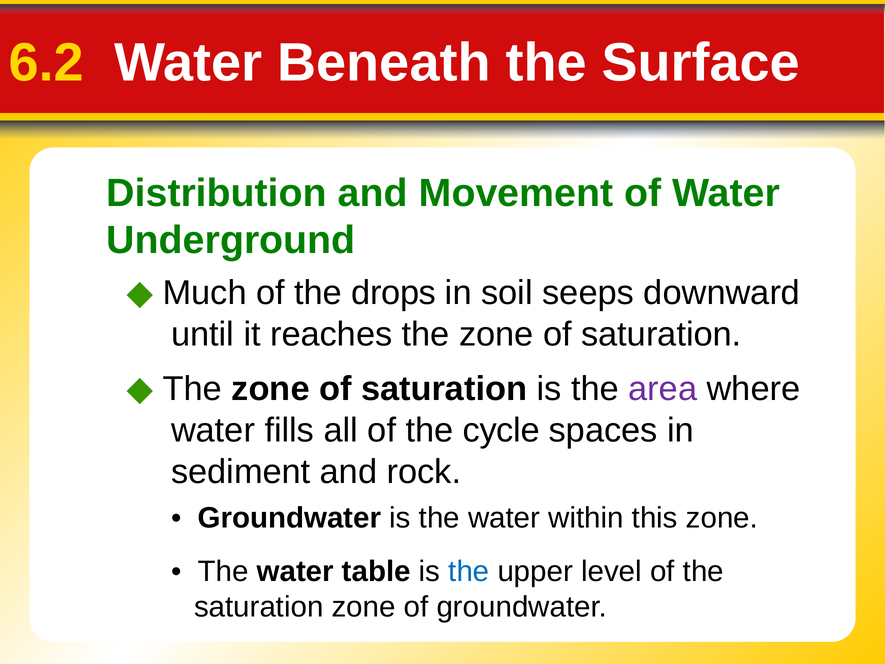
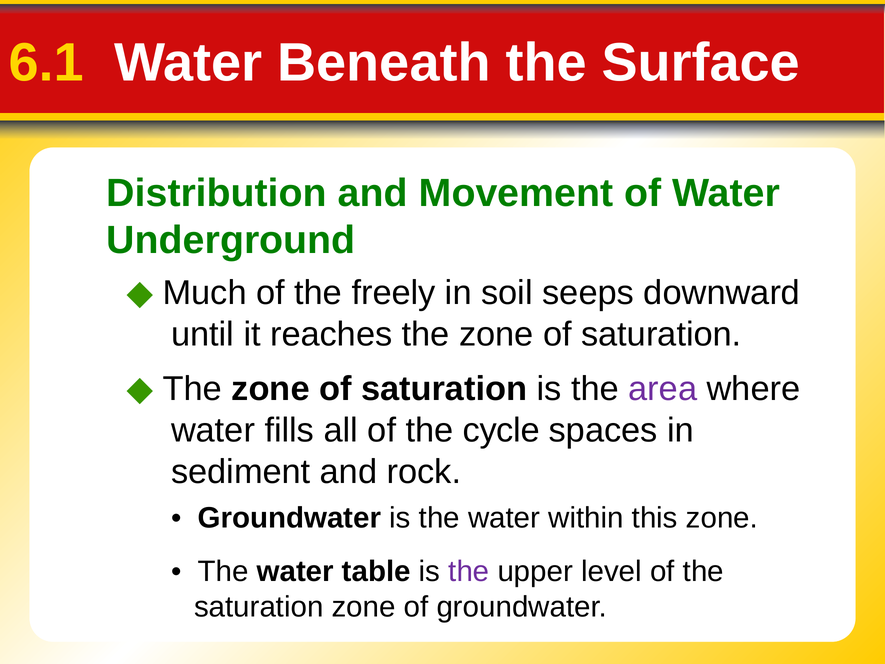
6.2: 6.2 -> 6.1
drops: drops -> freely
the at (469, 571) colour: blue -> purple
